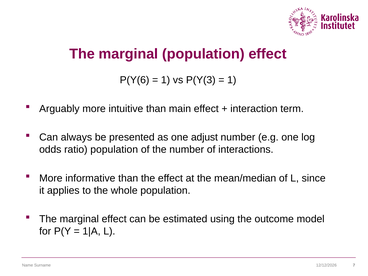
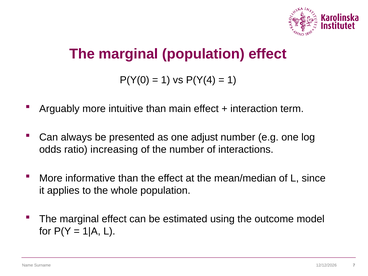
P(Y(6: P(Y(6 -> P(Y(0
P(Y(3: P(Y(3 -> P(Y(4
ratio population: population -> increasing
